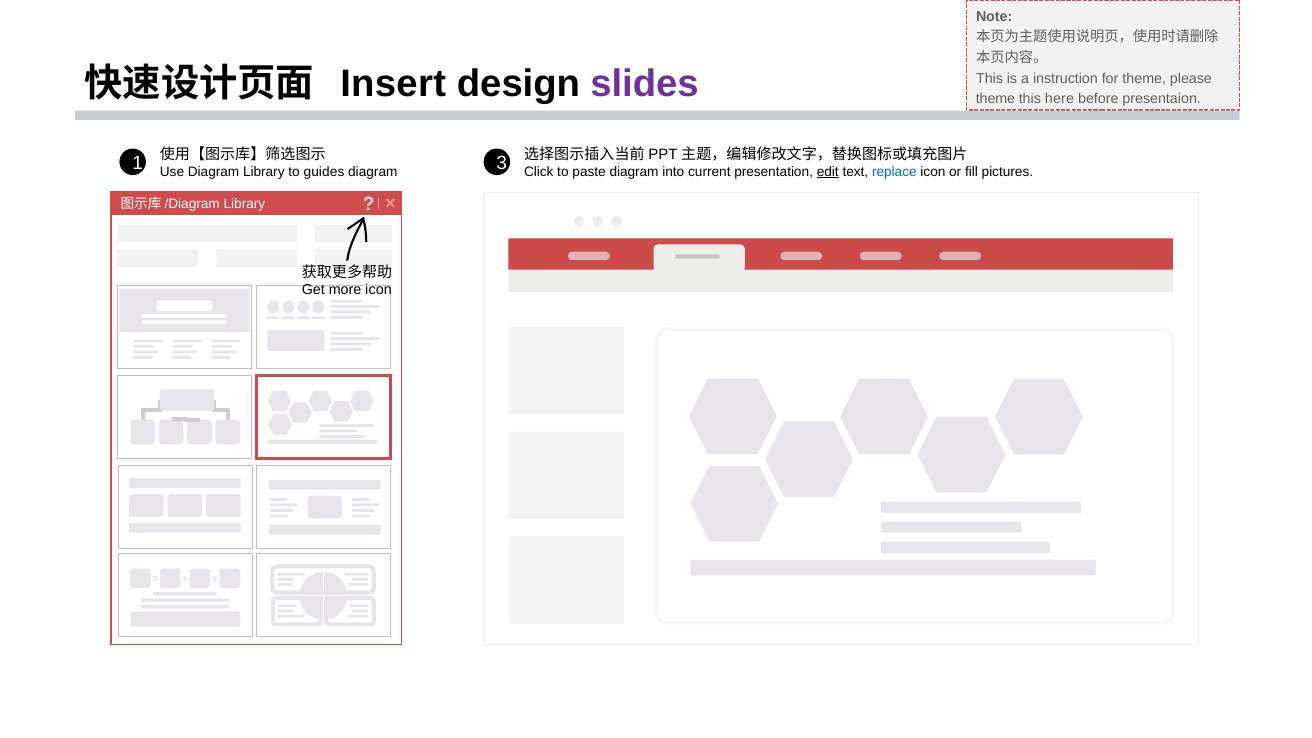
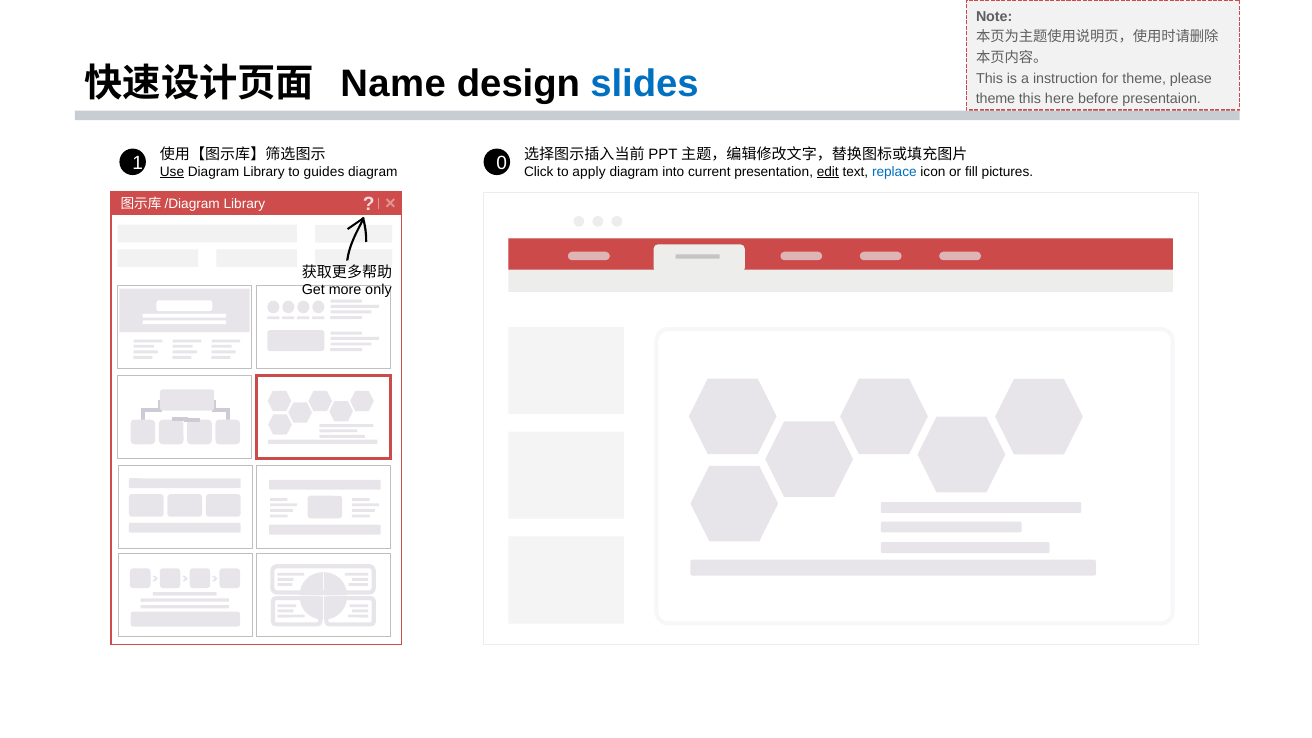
Insert: Insert -> Name
slides colour: purple -> blue
3: 3 -> 0
Use underline: none -> present
paste: paste -> apply
more icon: icon -> only
